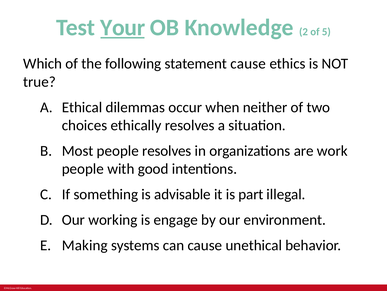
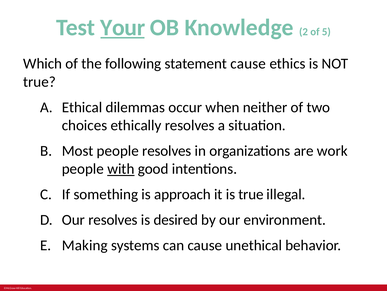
with underline: none -> present
advisable: advisable -> approach
is part: part -> true
Our working: working -> resolves
engage: engage -> desired
